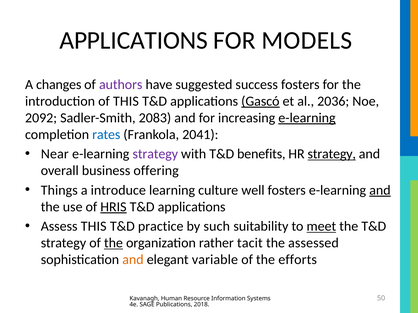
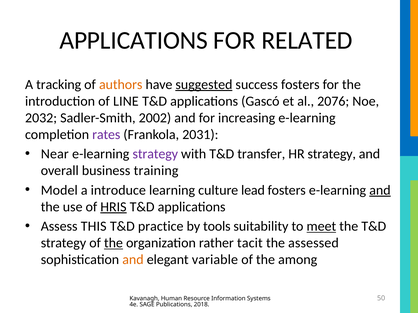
MODELS: MODELS -> RELATED
changes: changes -> tracking
authors colour: purple -> orange
suggested underline: none -> present
of THIS: THIS -> LINE
Gascó underline: present -> none
2036: 2036 -> 2076
2092: 2092 -> 2032
2083: 2083 -> 2002
e-learning at (307, 118) underline: present -> none
rates colour: blue -> purple
2041: 2041 -> 2031
benefits: benefits -> transfer
strategy at (332, 154) underline: present -> none
offering: offering -> training
Things: Things -> Model
well: well -> lead
such: such -> tools
efforts: efforts -> among
